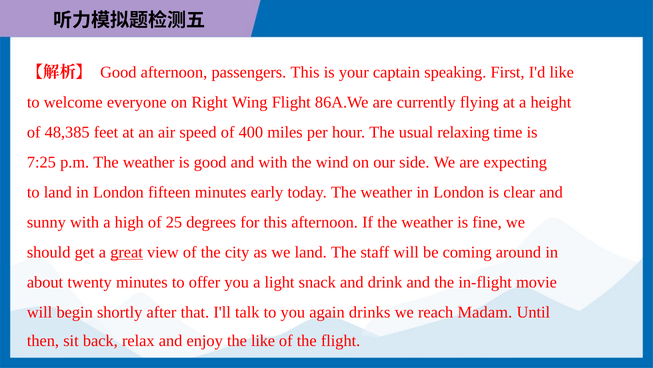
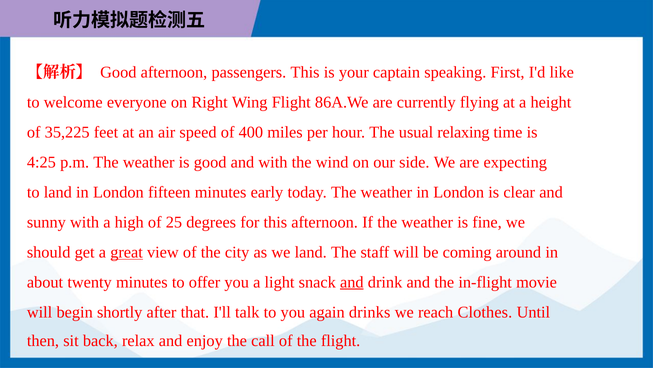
48,385: 48,385 -> 35,225
7:25: 7:25 -> 4:25
and at (352, 282) underline: none -> present
Madam: Madam -> Clothes
the like: like -> call
